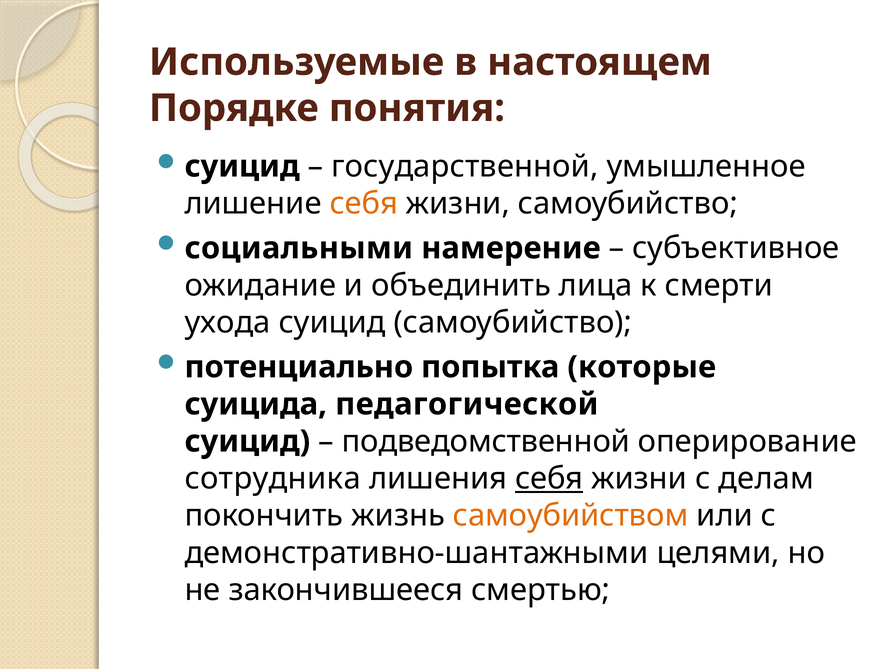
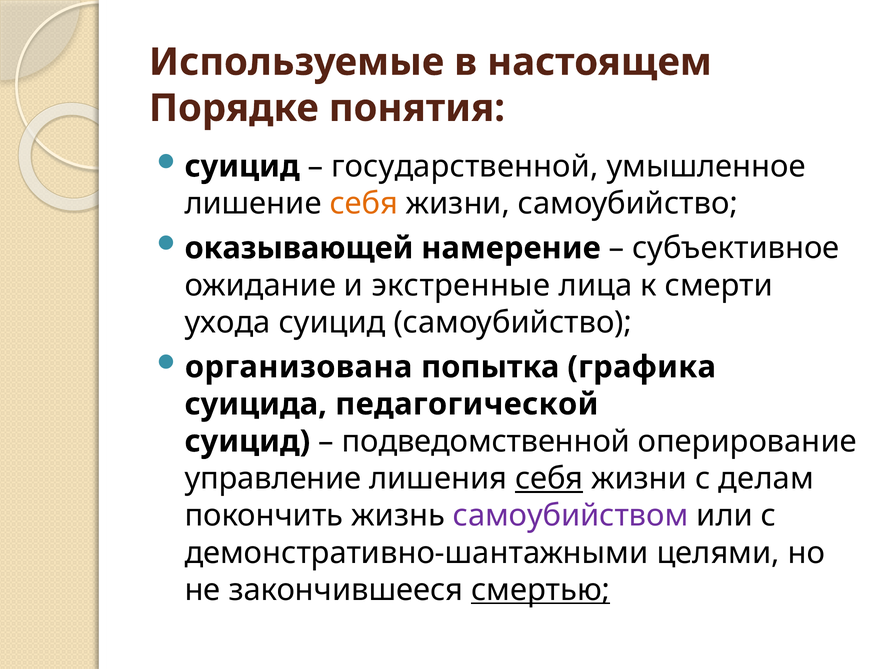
социальными: социальными -> оказывающей
объединить: объединить -> экстренные
потенциально: потенциально -> организована
которые: которые -> графика
сотрудника: сотрудника -> управление
самоубийством colour: orange -> purple
смертью underline: none -> present
